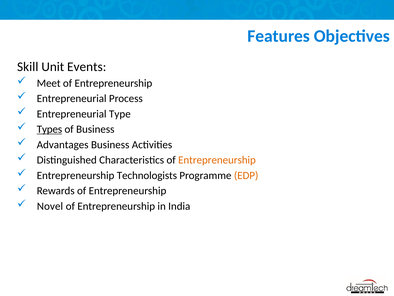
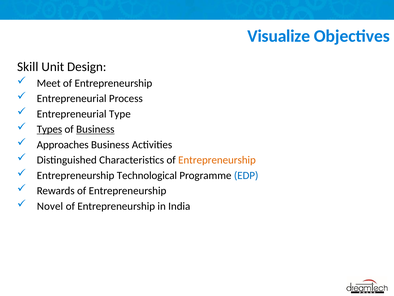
Features: Features -> Visualize
Events: Events -> Design
Business at (95, 129) underline: none -> present
Advantages: Advantages -> Approaches
Technologists: Technologists -> Technological
EDP colour: orange -> blue
